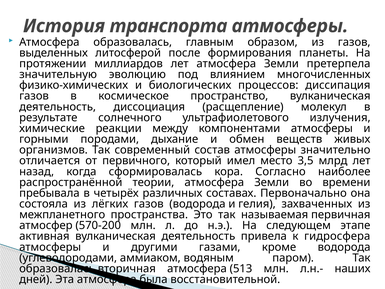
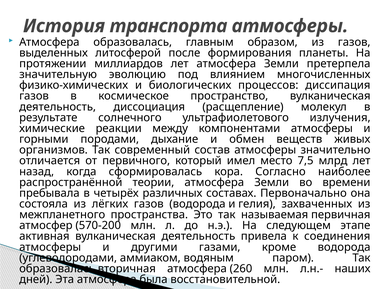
3,5: 3,5 -> 7,5
гидросфера: гидросфера -> соединения
513: 513 -> 260
